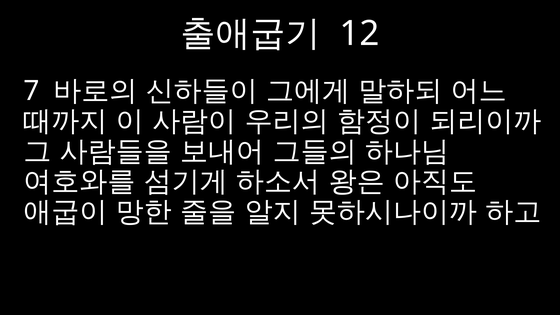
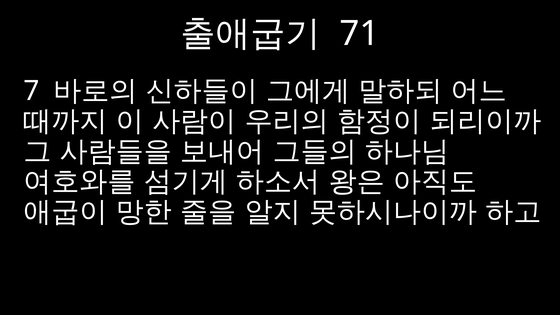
12: 12 -> 71
